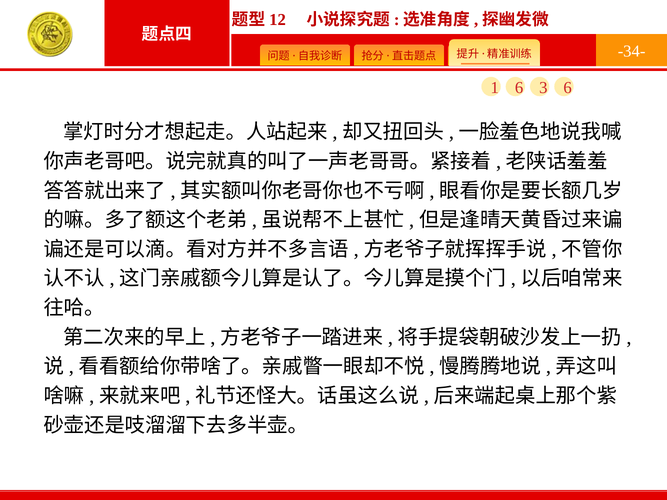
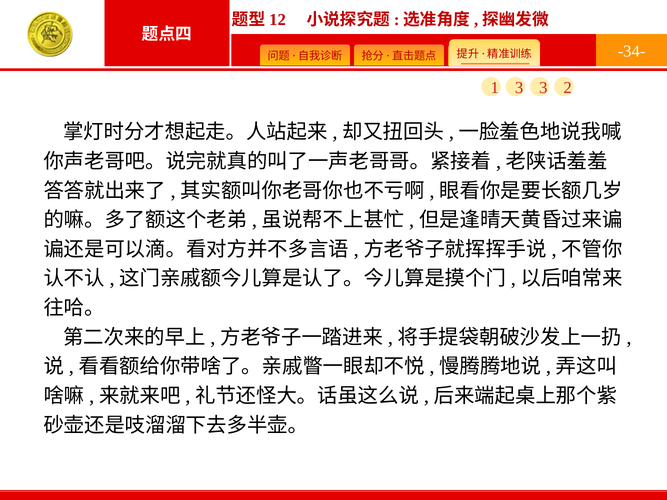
1 6: 6 -> 3
3 6: 6 -> 2
